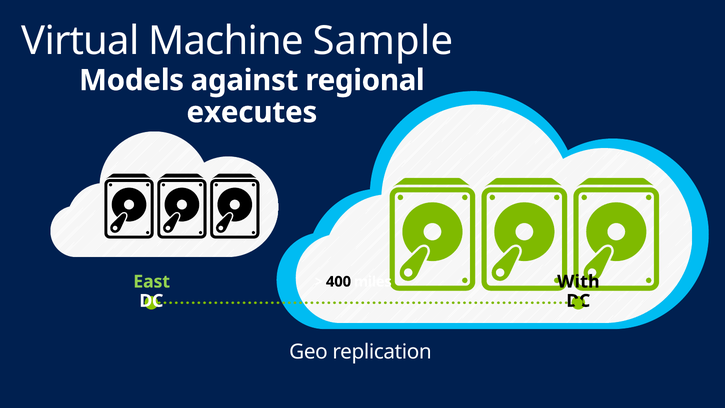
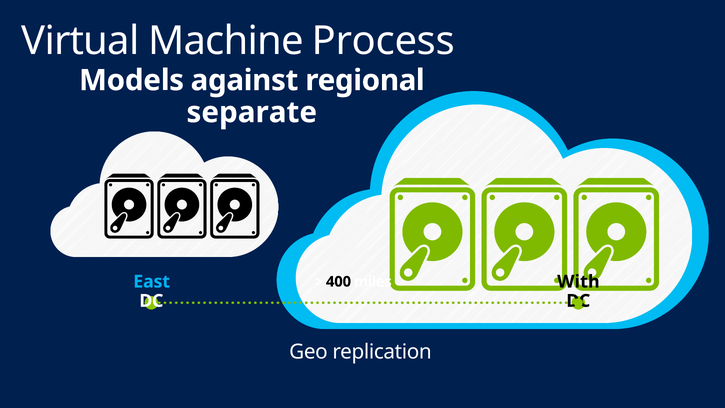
Sample: Sample -> Process
executes: executes -> separate
East colour: light green -> light blue
